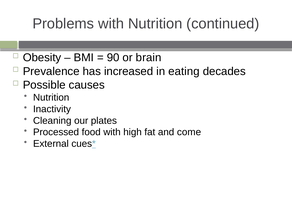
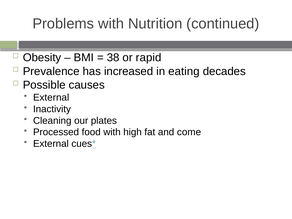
90: 90 -> 38
brain: brain -> rapid
Nutrition at (51, 97): Nutrition -> External
